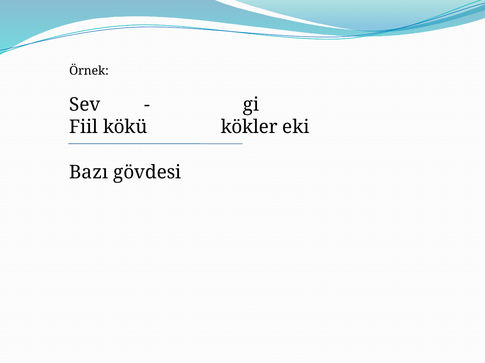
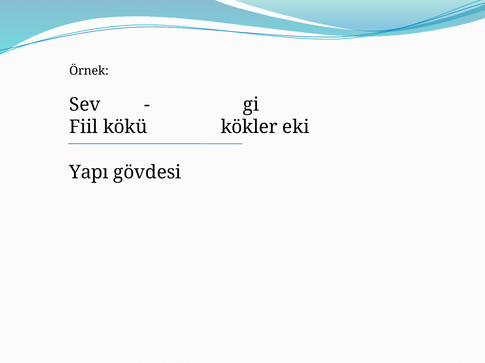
Bazı: Bazı -> Yapı
